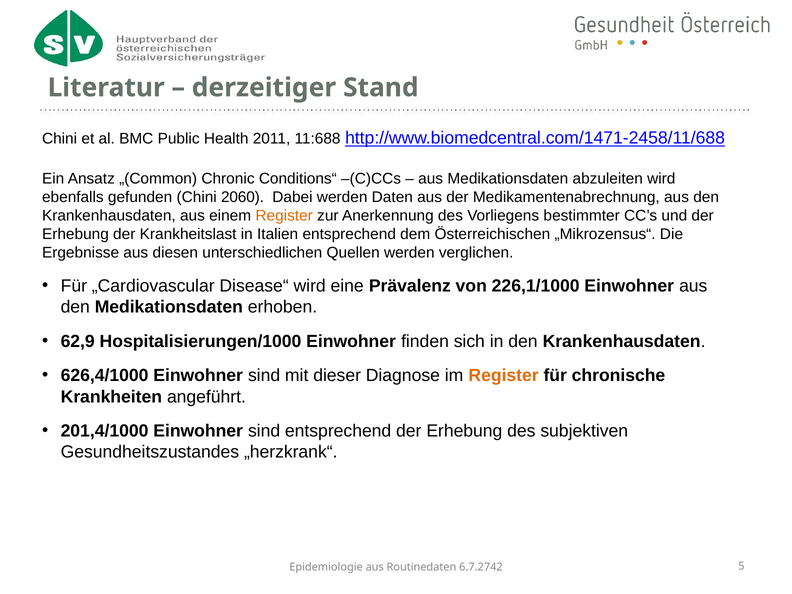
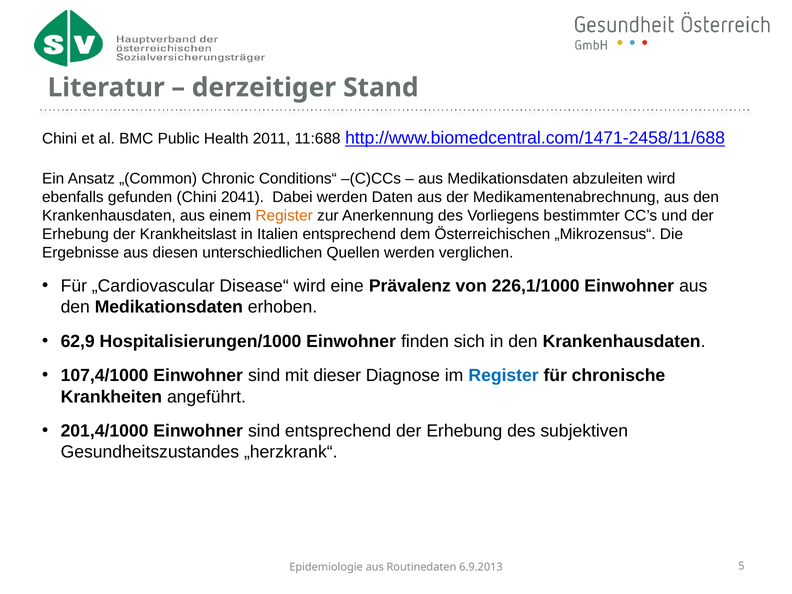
2060: 2060 -> 2041
626,4/1000: 626,4/1000 -> 107,4/1000
Register at (504, 376) colour: orange -> blue
6.7.2742: 6.7.2742 -> 6.9.2013
